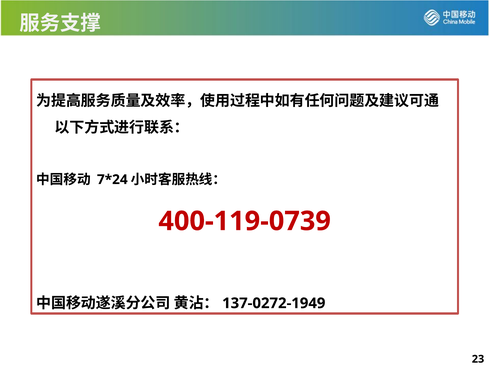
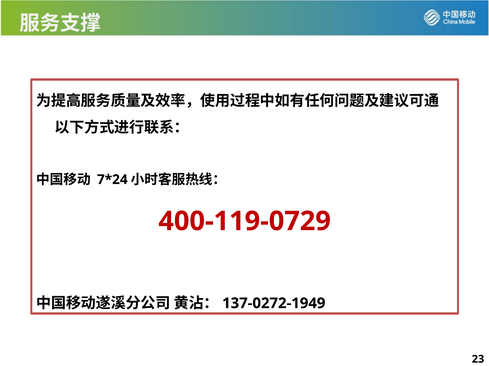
400-119-0739: 400-119-0739 -> 400-119-0729
